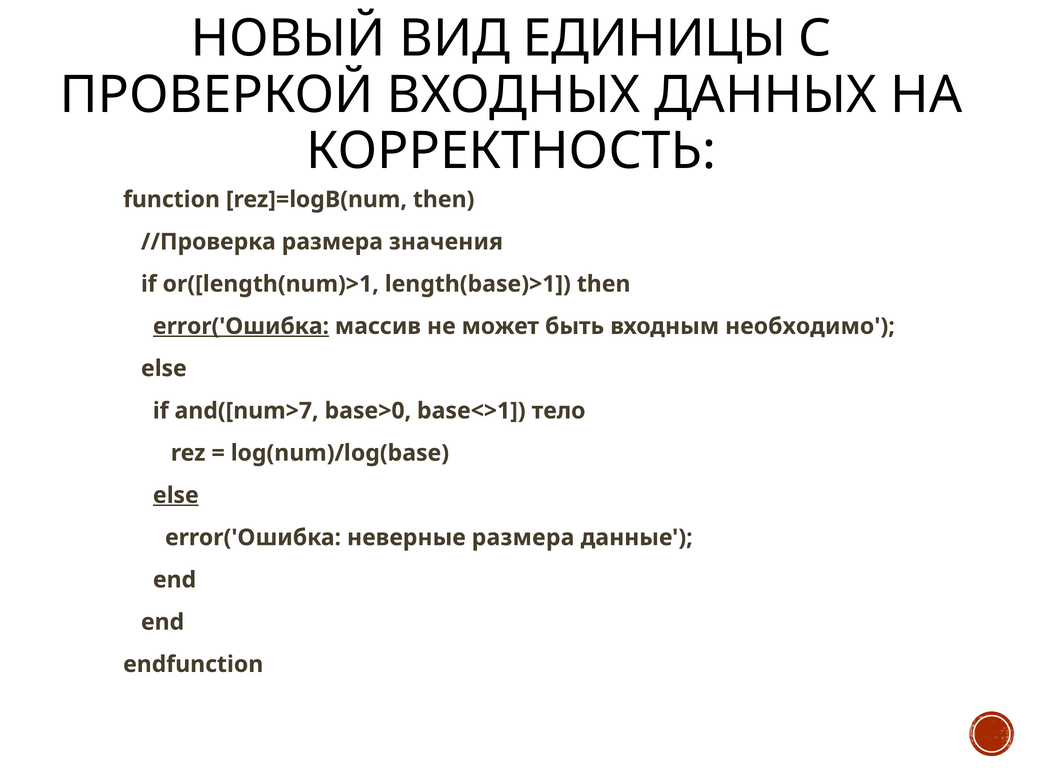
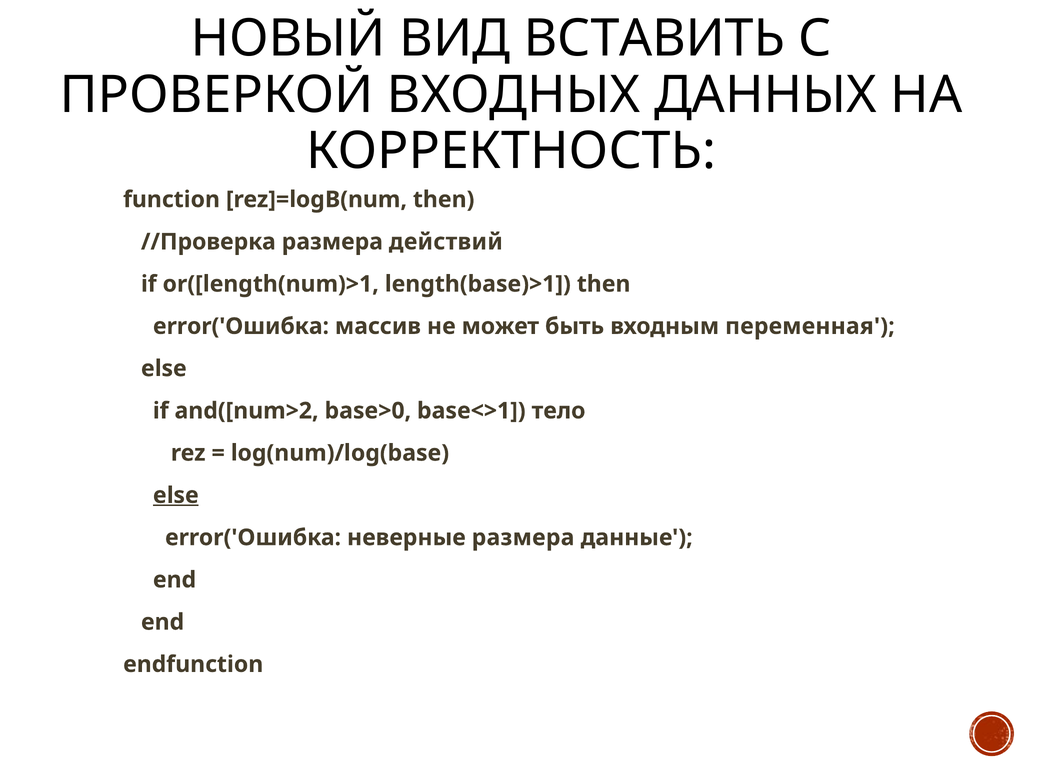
ЕДИНИЦЫ: ЕДИНИЦЫ -> ВСТАВИТЬ
значения: значения -> действий
error('Ошибка at (241, 326) underline: present -> none
необходимо: необходимо -> переменная
and([num>7: and([num>7 -> and([num>2
